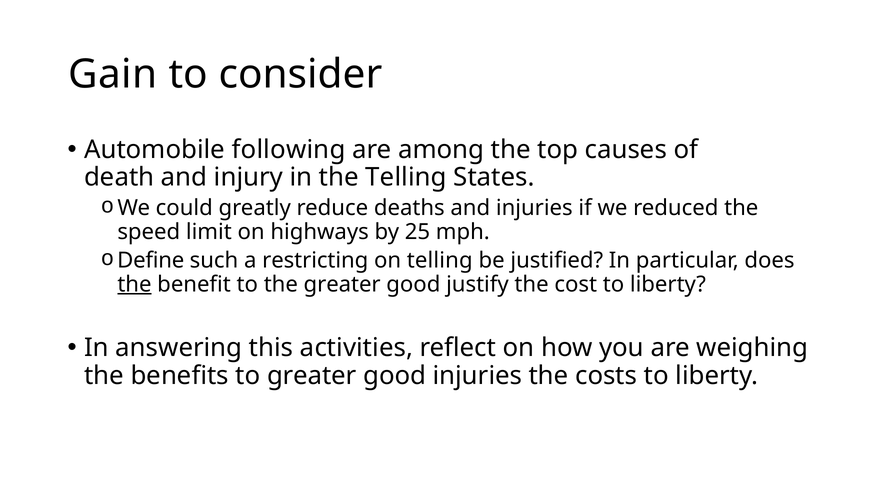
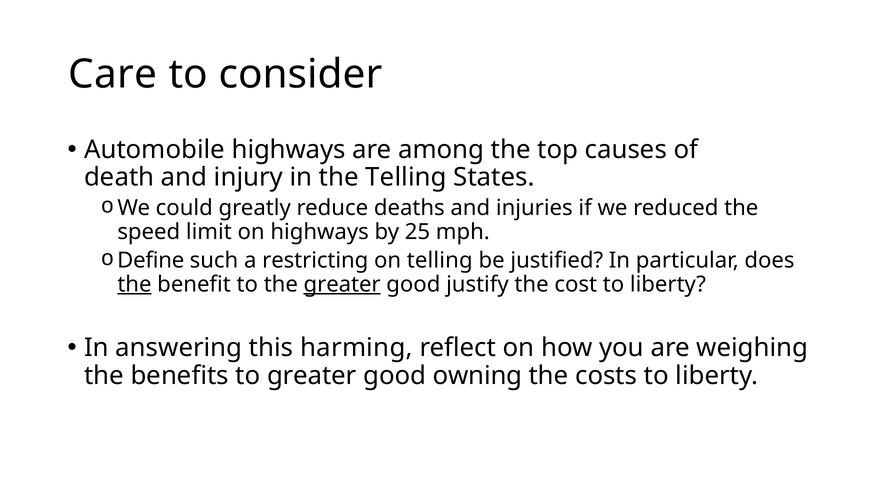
Gain: Gain -> Care
Automobile following: following -> highways
greater at (342, 284) underline: none -> present
activities: activities -> harming
good injuries: injuries -> owning
